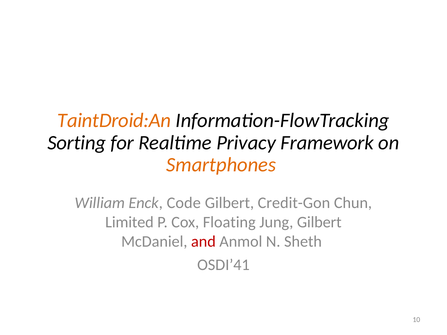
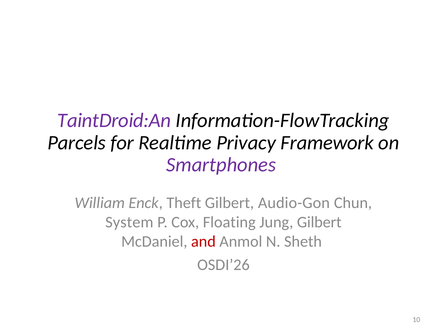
TaintDroid:An colour: orange -> purple
Sorting: Sorting -> Parcels
Smartphones colour: orange -> purple
Code: Code -> Theft
Credit-Gon: Credit-Gon -> Audio-Gon
Limited: Limited -> System
OSDI’41: OSDI’41 -> OSDI’26
